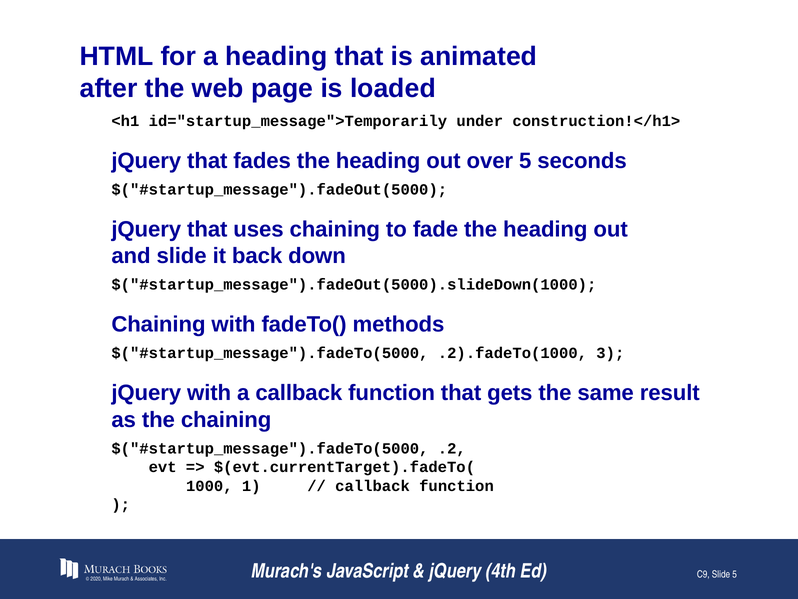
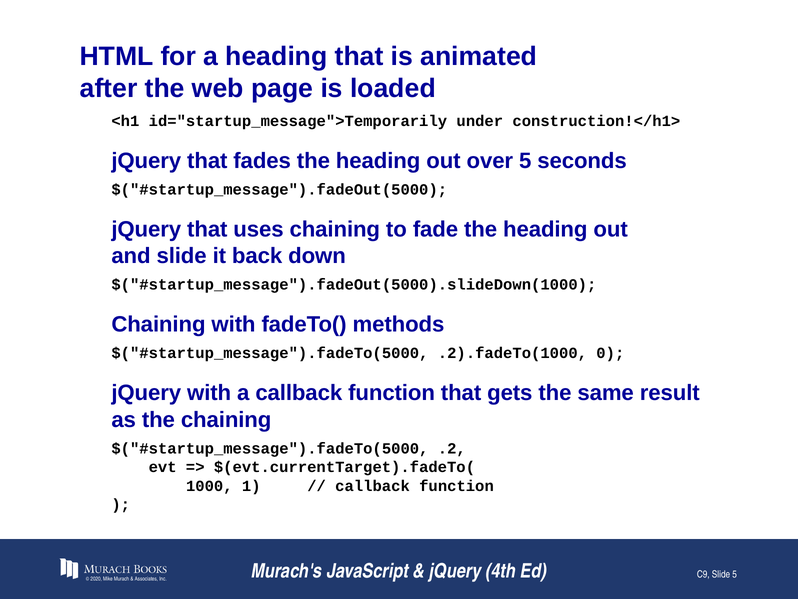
3: 3 -> 0
